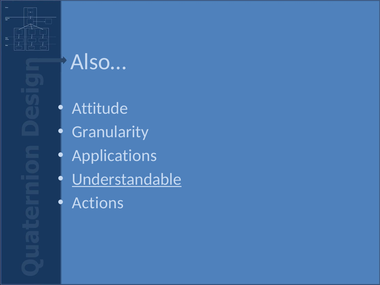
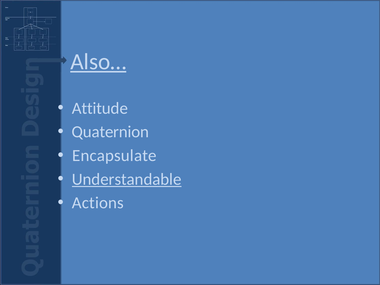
Also… underline: none -> present
Granularity: Granularity -> Quaternion
Applications: Applications -> Encapsulate
